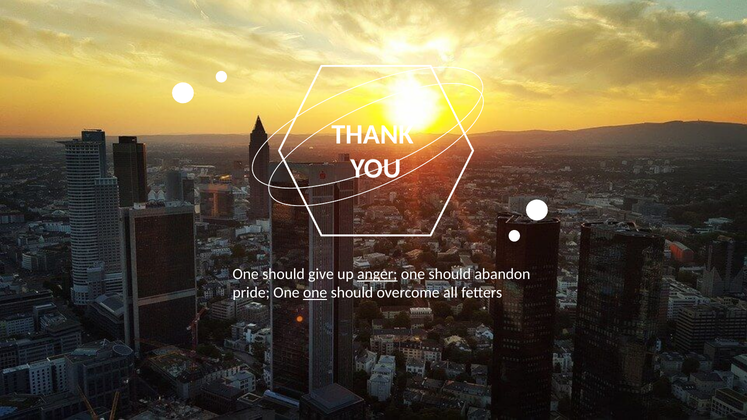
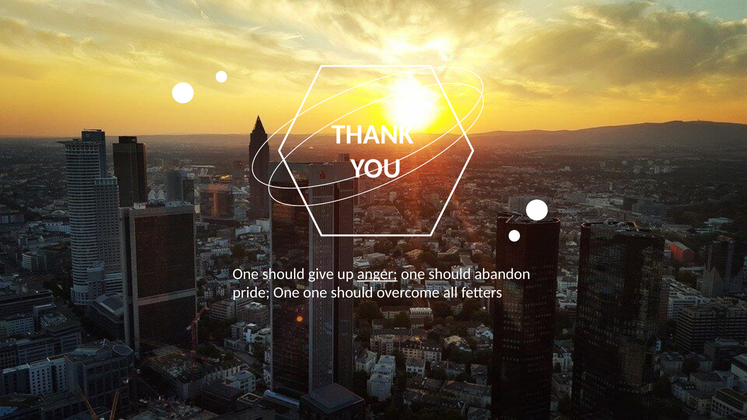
one at (315, 293) underline: present -> none
